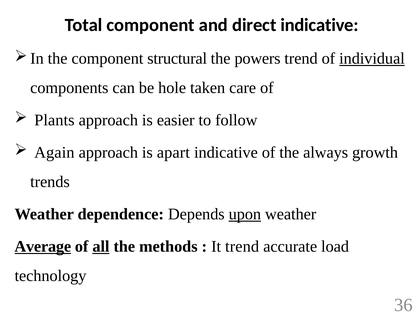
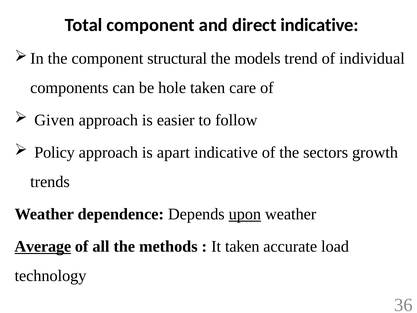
powers: powers -> models
individual underline: present -> none
Plants: Plants -> Given
Again: Again -> Policy
always: always -> sectors
all underline: present -> none
It trend: trend -> taken
